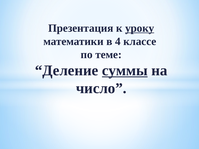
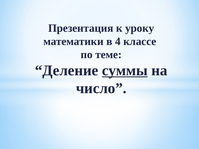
уроку underline: present -> none
